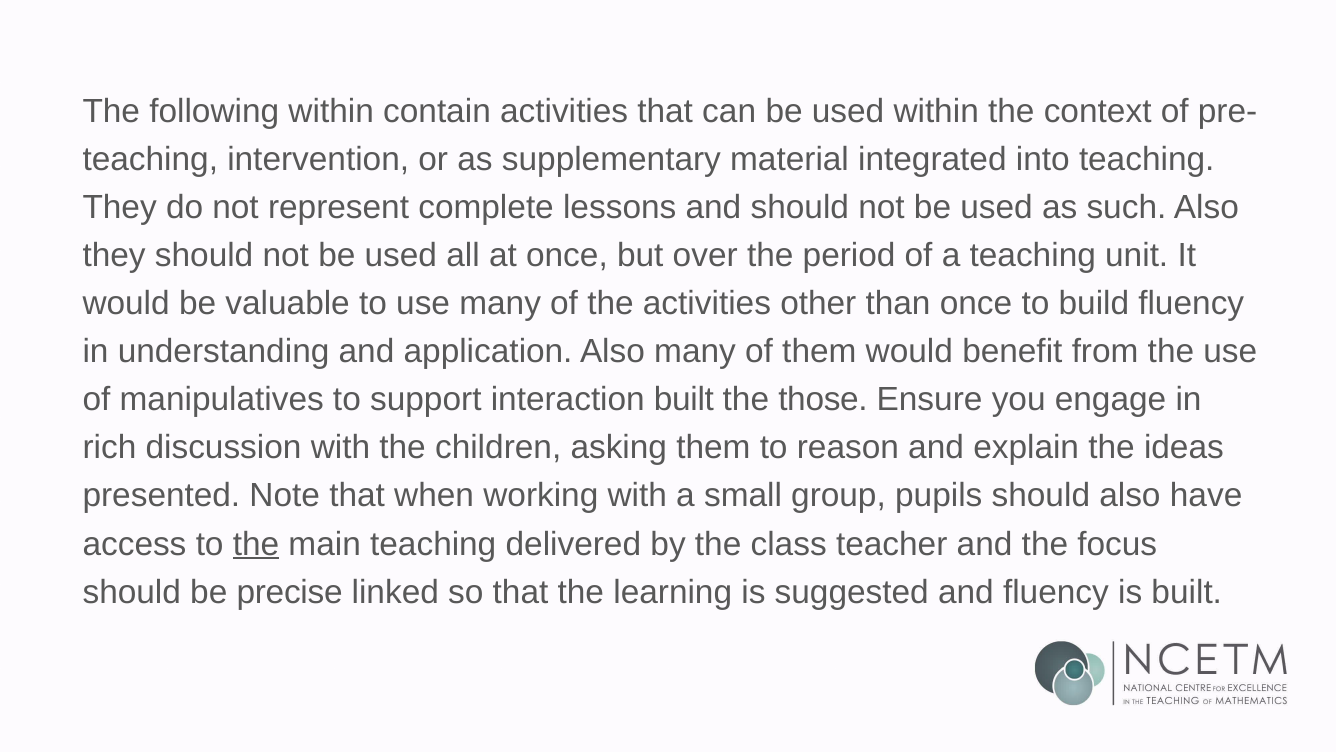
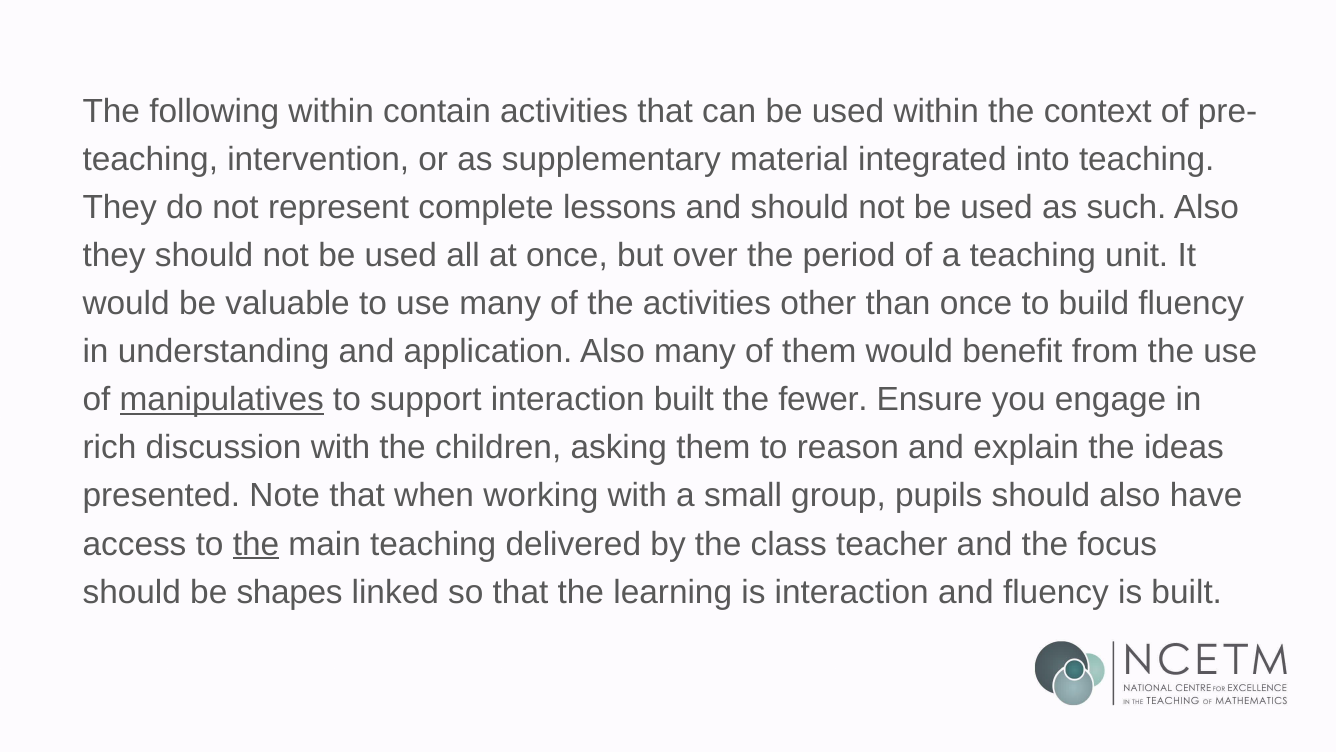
manipulatives underline: none -> present
those: those -> fewer
precise: precise -> shapes
is suggested: suggested -> interaction
